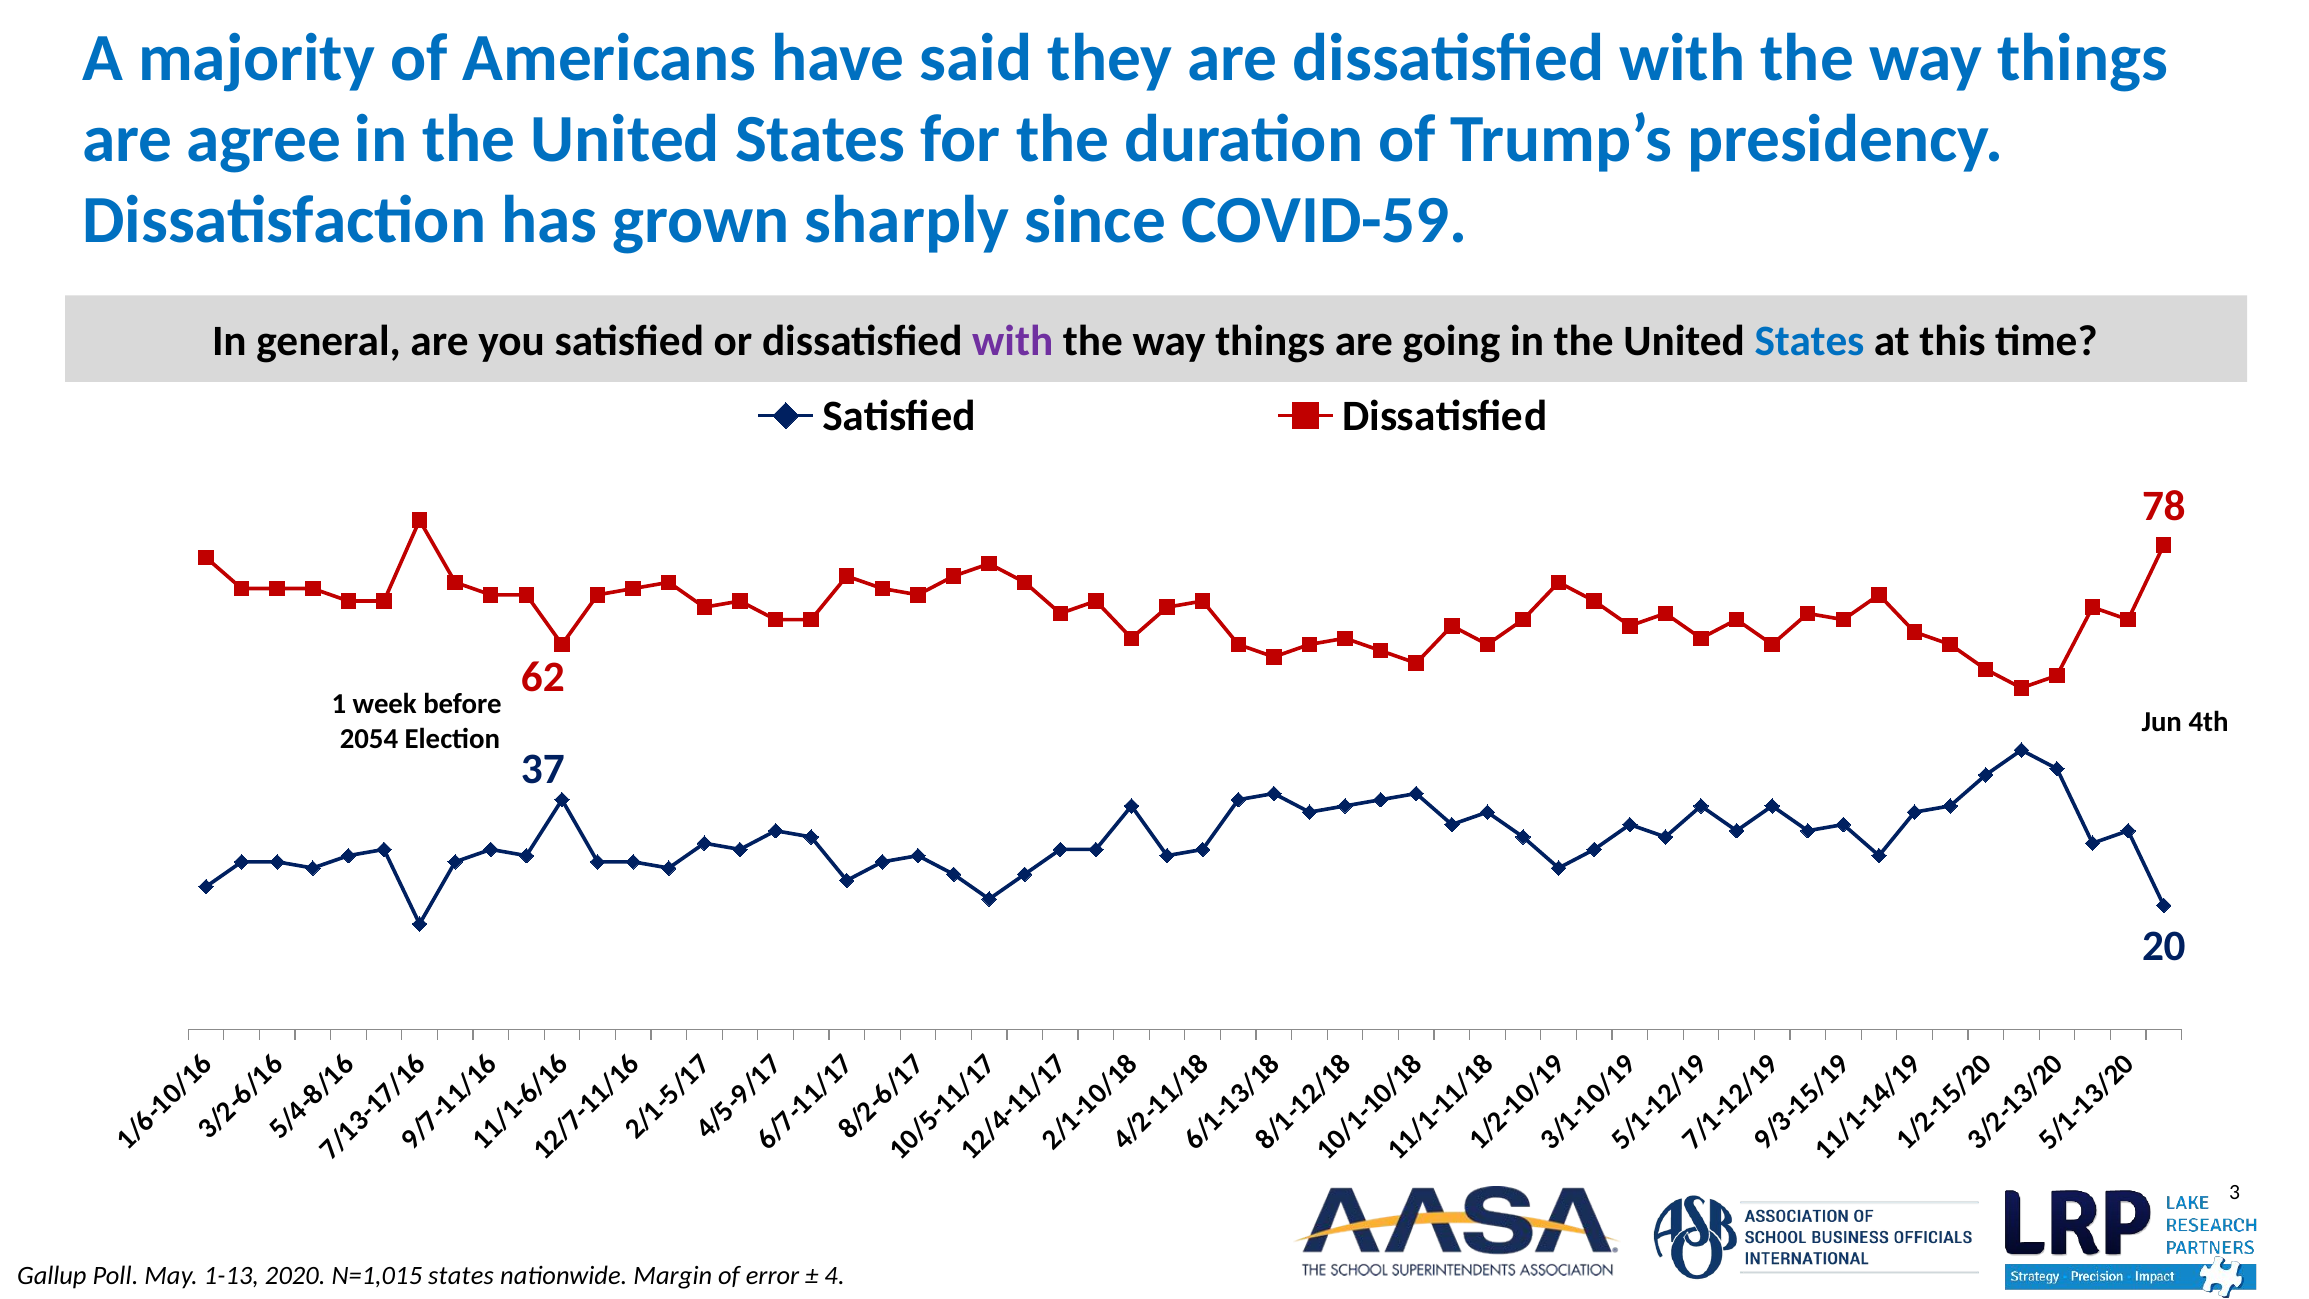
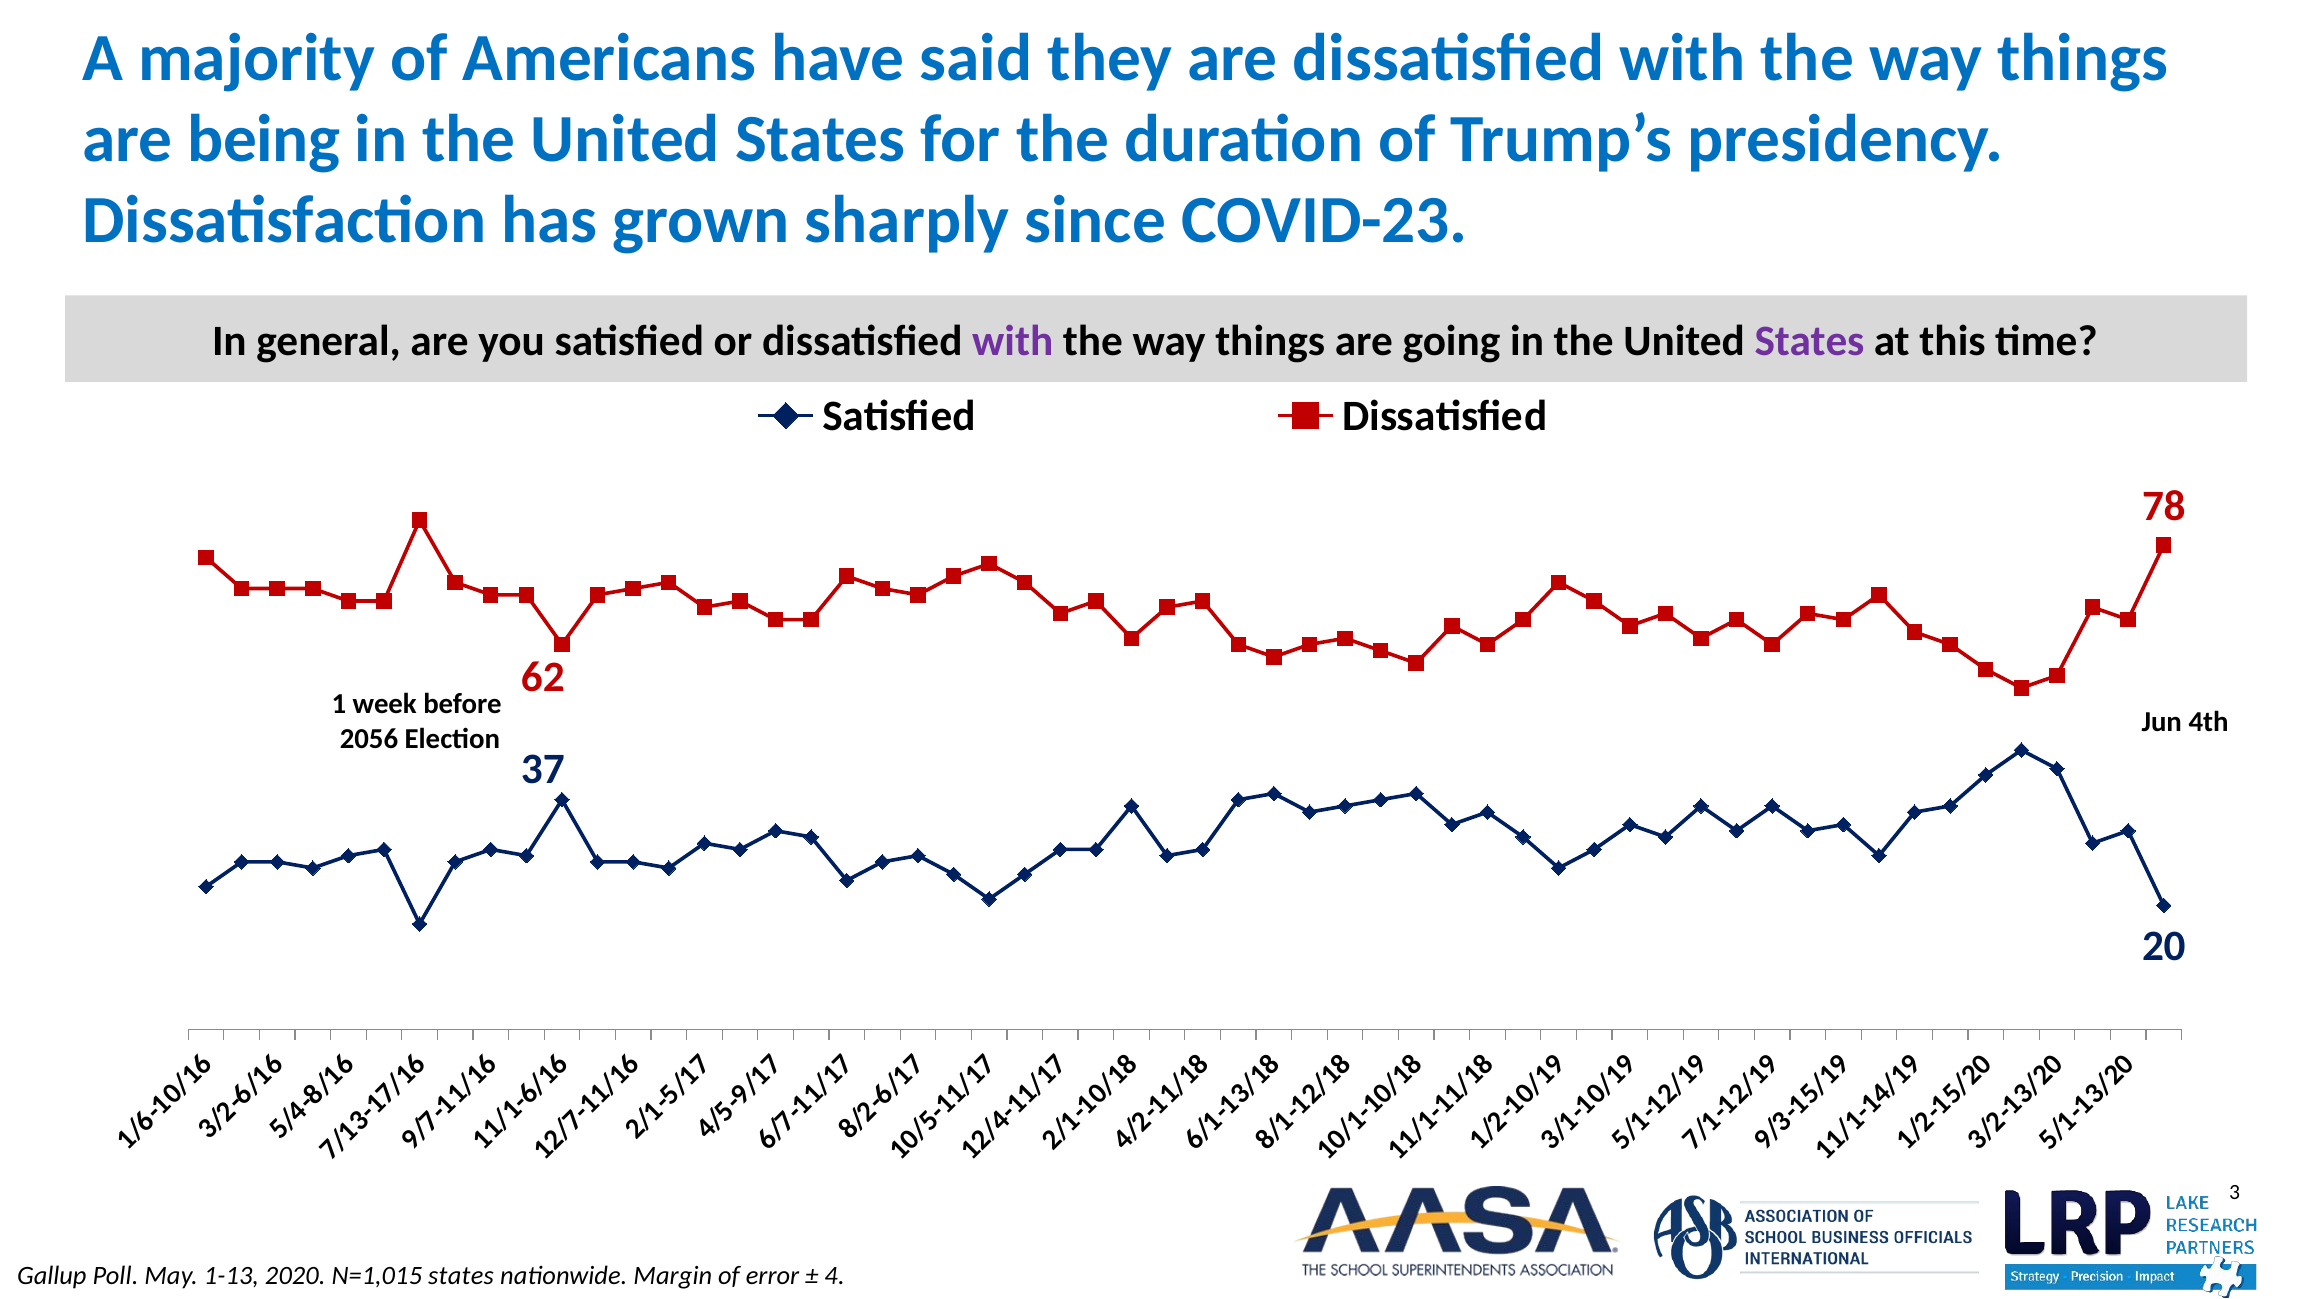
agree: agree -> being
COVID-59: COVID-59 -> COVID-23
States at (1809, 342) colour: blue -> purple
2054: 2054 -> 2056
